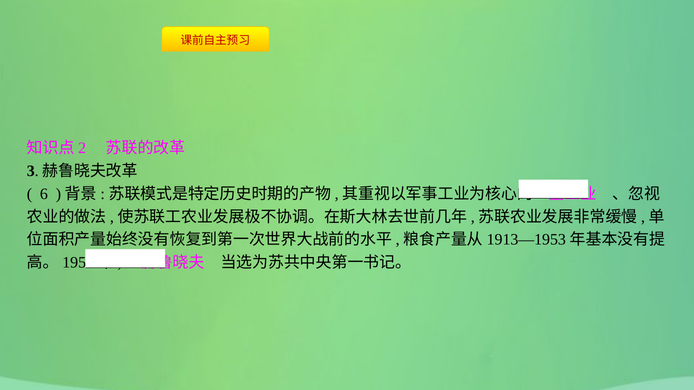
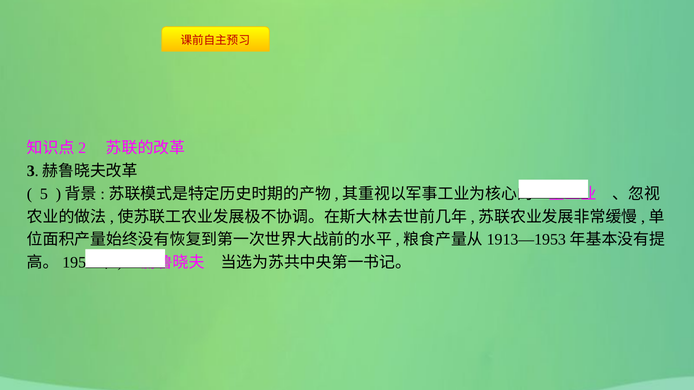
6: 6 -> 5
